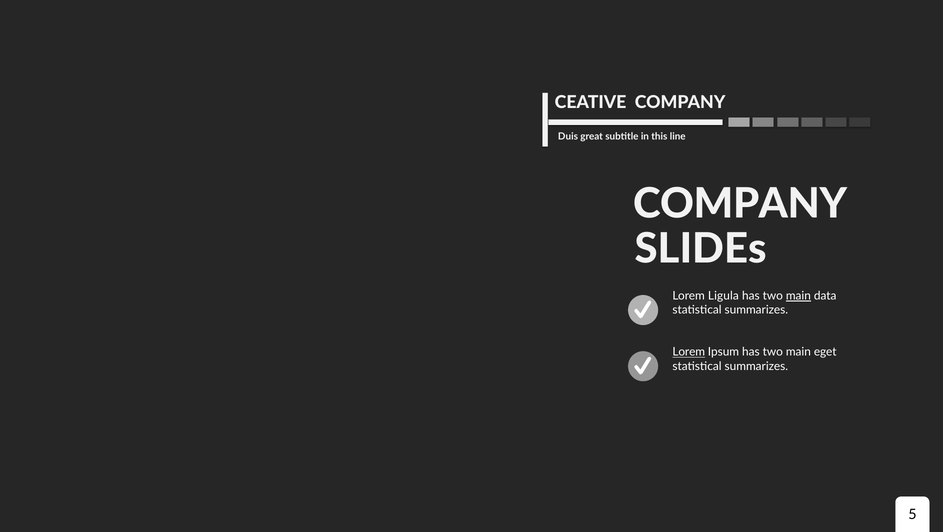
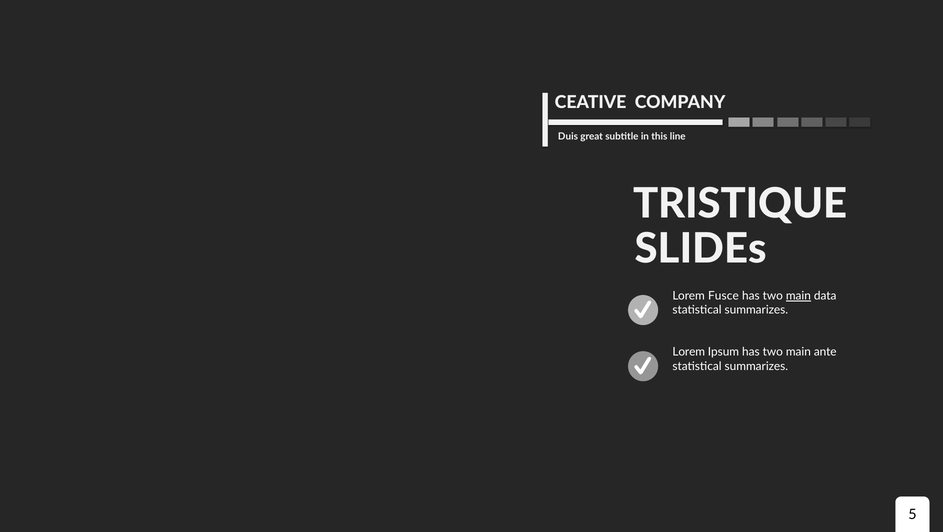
COMPANY at (740, 204): COMPANY -> TRISTIQUE
Ligula: Ligula -> Fusce
Lorem at (689, 352) underline: present -> none
eget: eget -> ante
